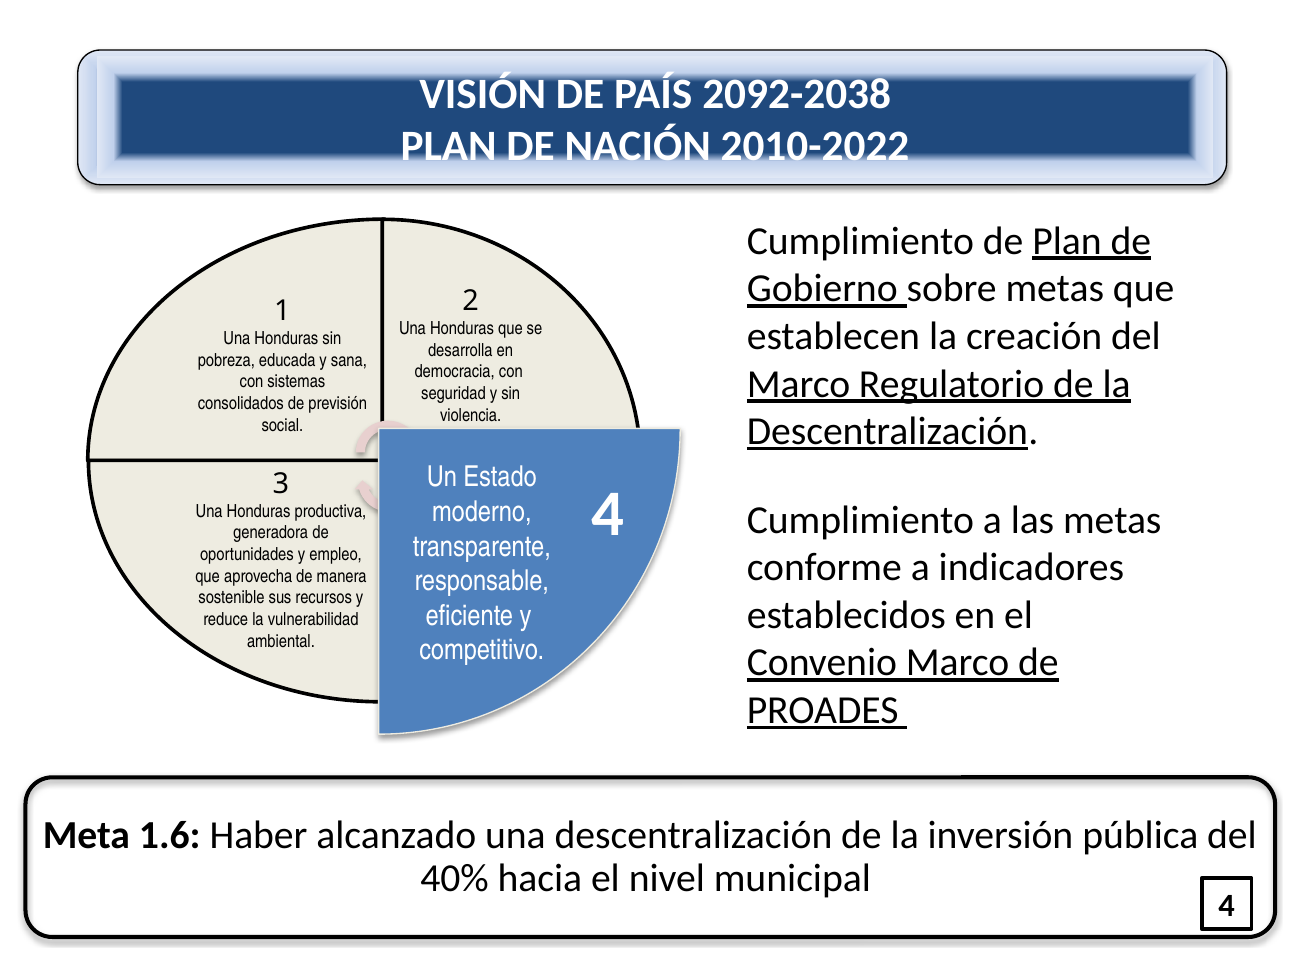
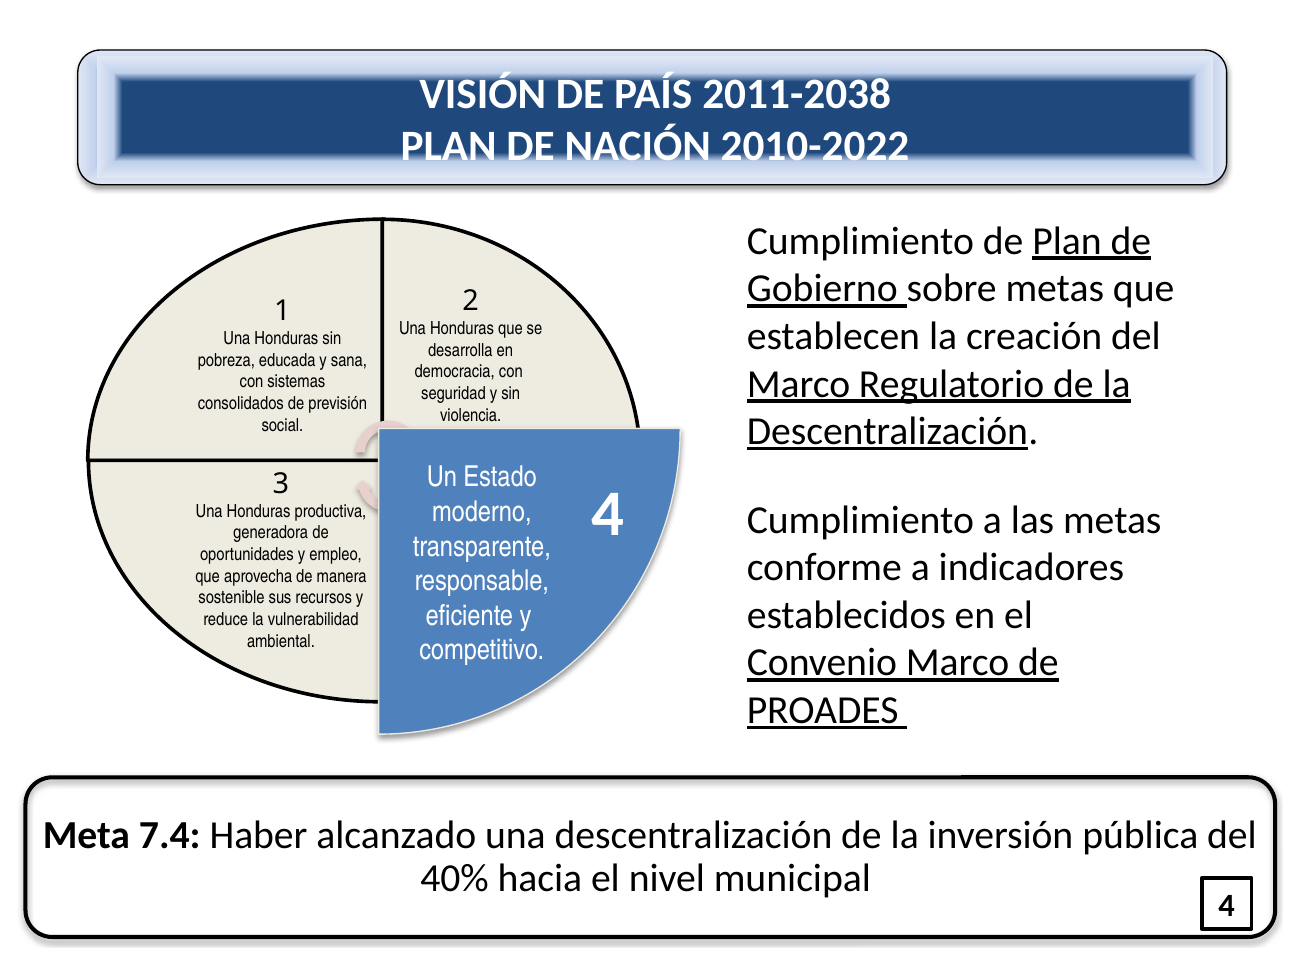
2092-2038: 2092-2038 -> 2011-2038
1.6: 1.6 -> 7.4
